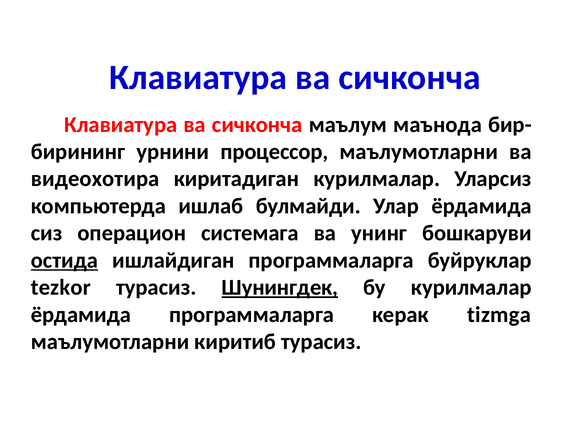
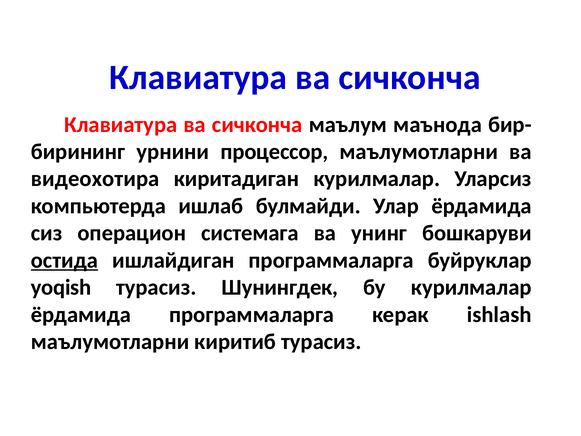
tezkor: tezkor -> yoqish
Шунингдек underline: present -> none
tizmga: tizmga -> ishlash
